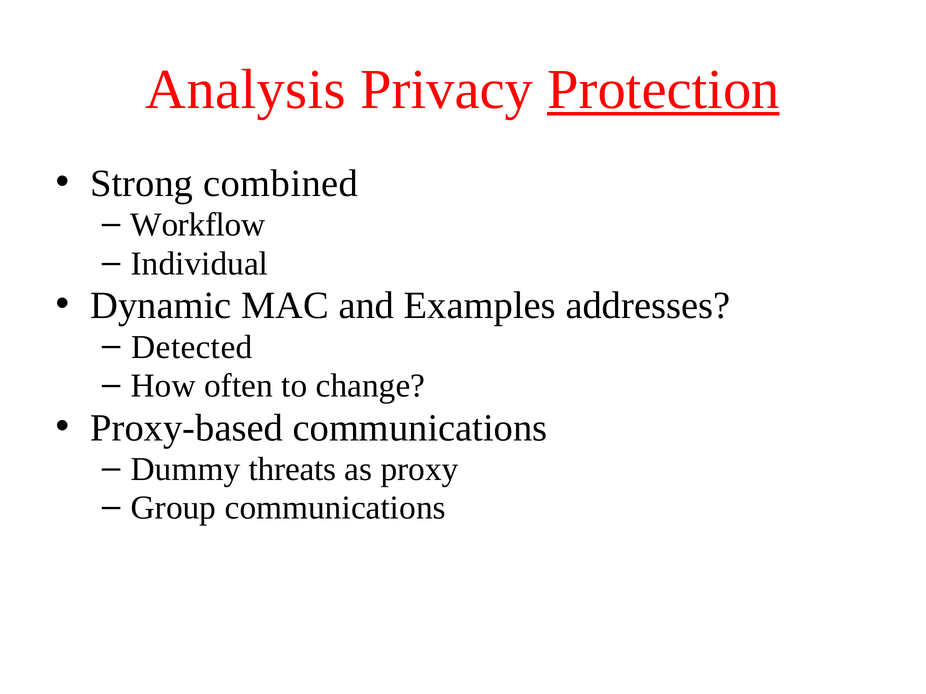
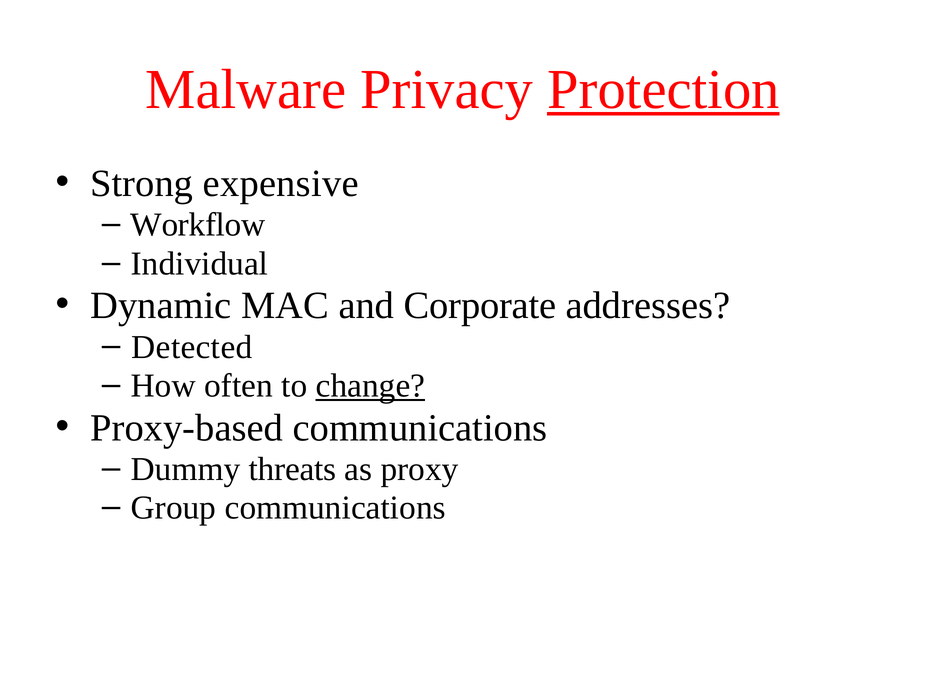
Analysis: Analysis -> Malware
combined: combined -> expensive
Examples: Examples -> Corporate
change underline: none -> present
